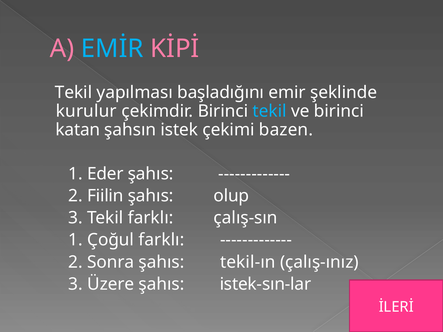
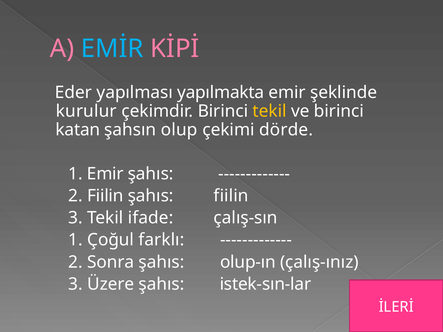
Tekil at (73, 93): Tekil -> Eder
başladığını: başladığını -> yapılmakta
tekil at (270, 111) colour: light blue -> yellow
istek: istek -> olup
bazen: bazen -> dörde
1 Eder: Eder -> Emir
şahıs olup: olup -> fiilin
Tekil farklı: farklı -> ifade
tekil-ın: tekil-ın -> olup-ın
